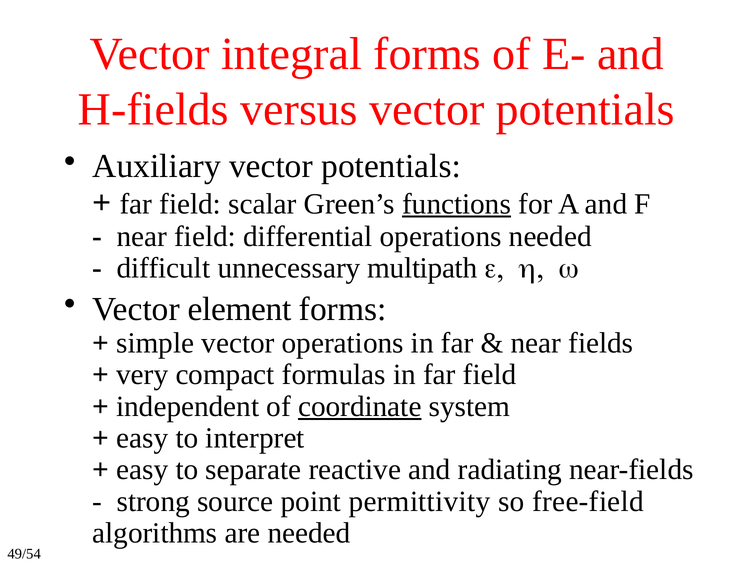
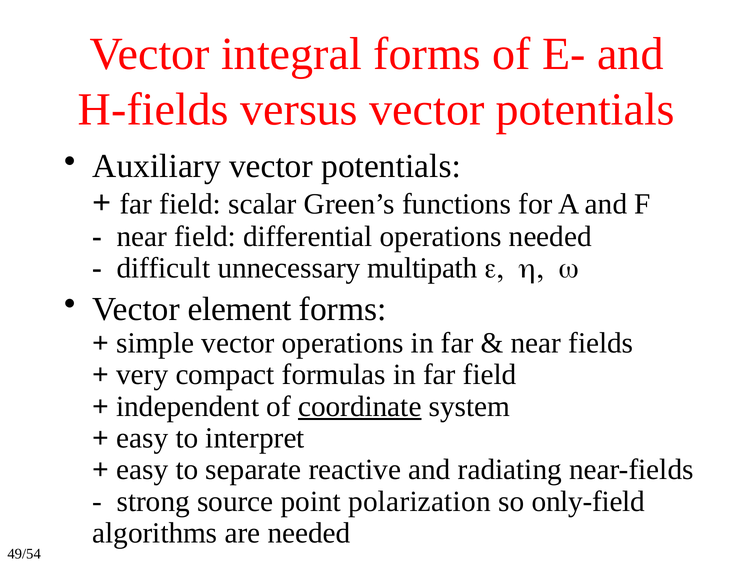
functions underline: present -> none
permittivity: permittivity -> polarization
free-field: free-field -> only-field
